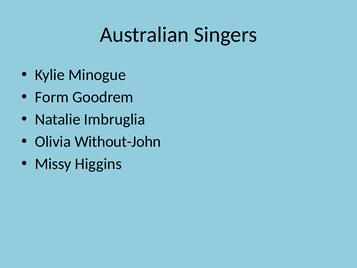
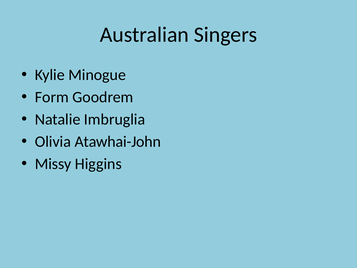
Without-John: Without-John -> Atawhai-John
